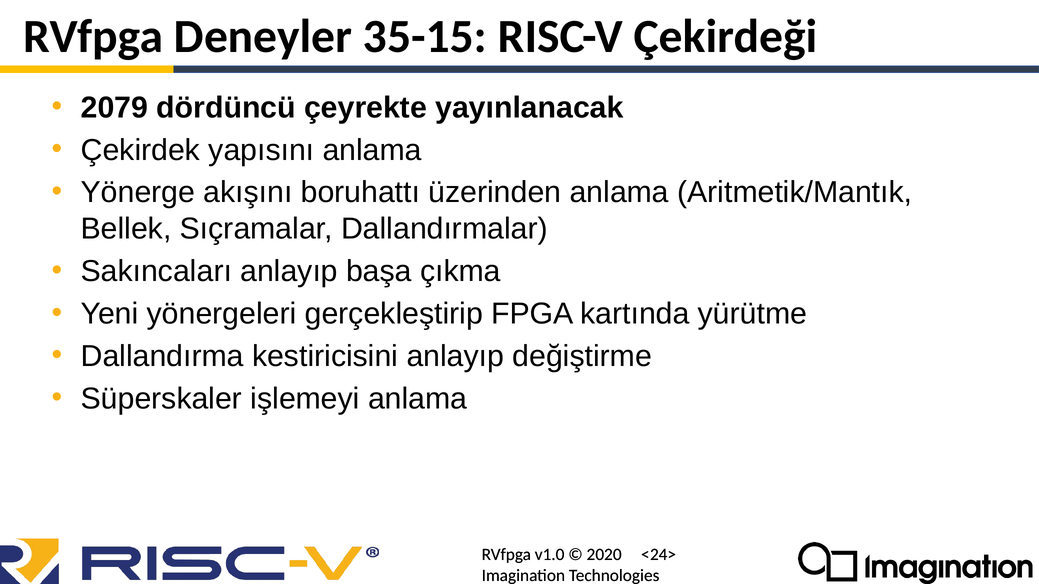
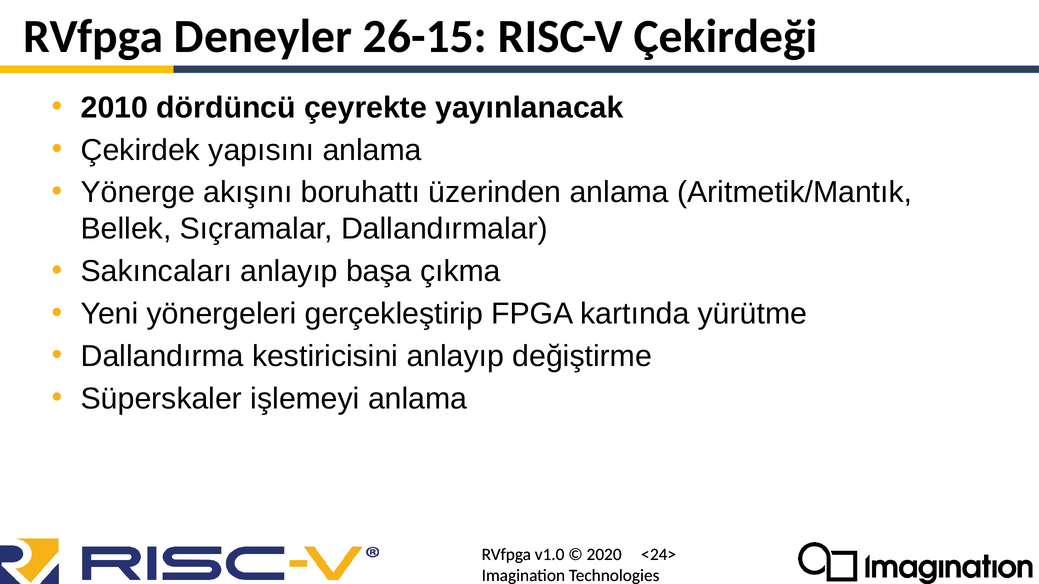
35-15: 35-15 -> 26-15
2079: 2079 -> 2010
